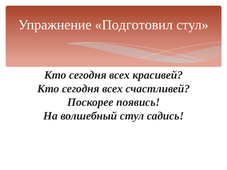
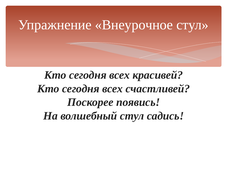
Подготовил: Подготовил -> Внеурочное
